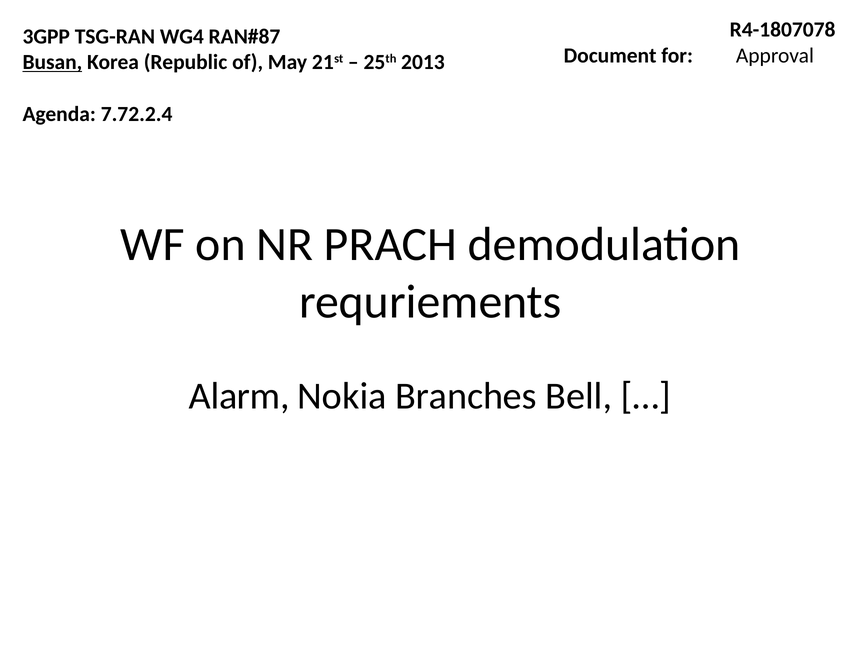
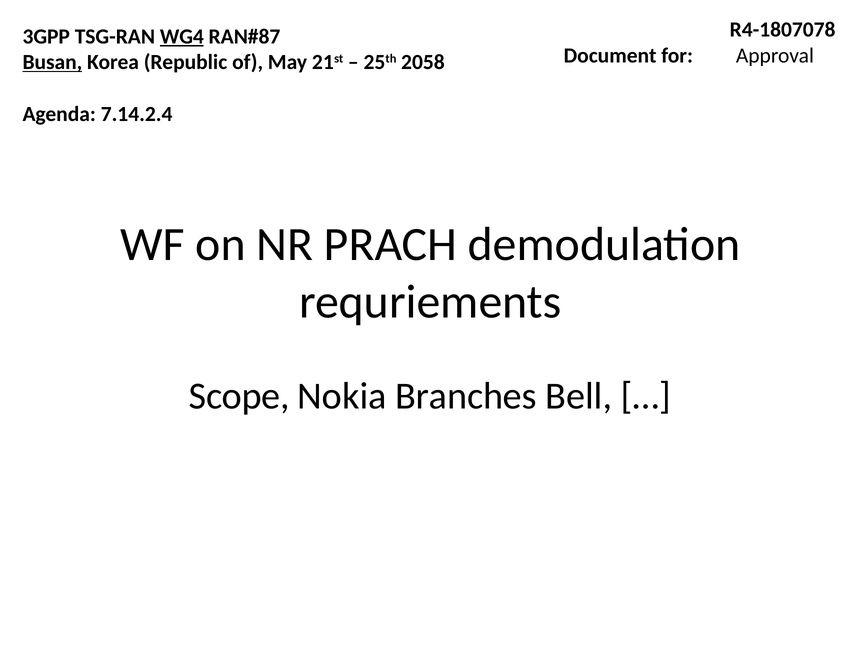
WG4 underline: none -> present
2013: 2013 -> 2058
7.72.2.4: 7.72.2.4 -> 7.14.2.4
Alarm: Alarm -> Scope
